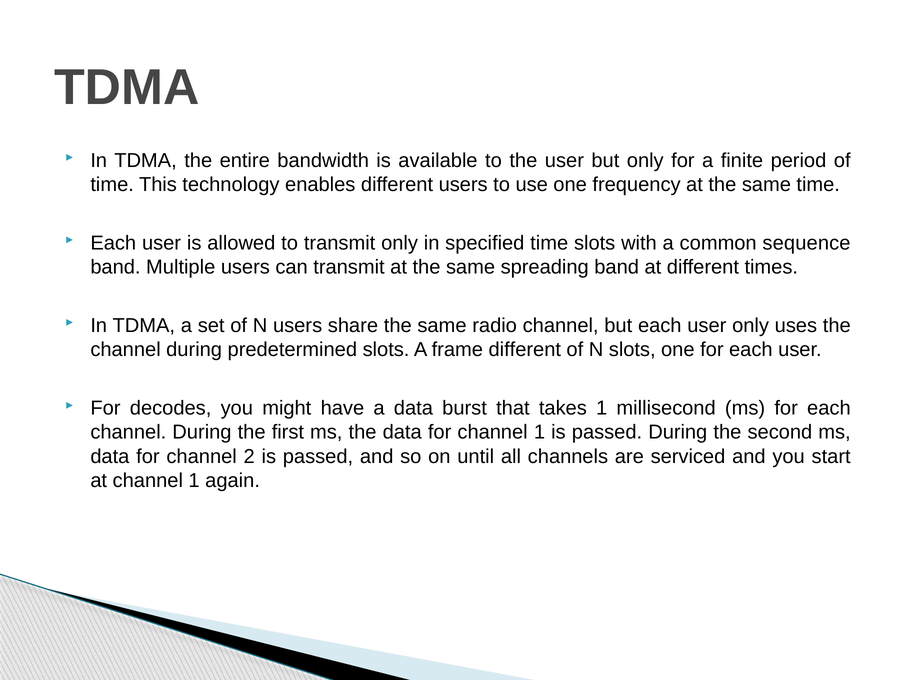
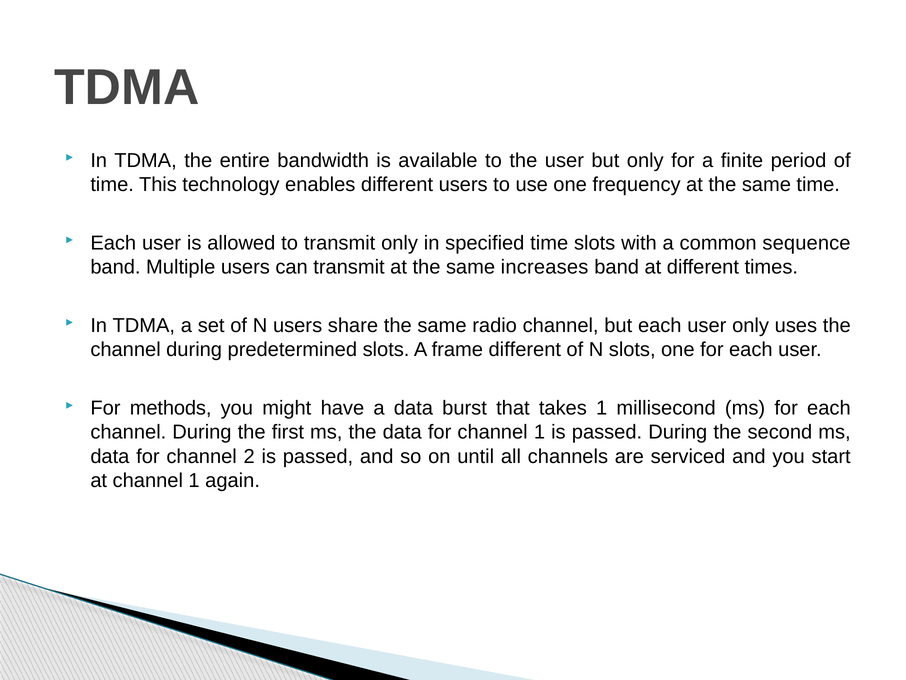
spreading: spreading -> increases
decodes: decodes -> methods
